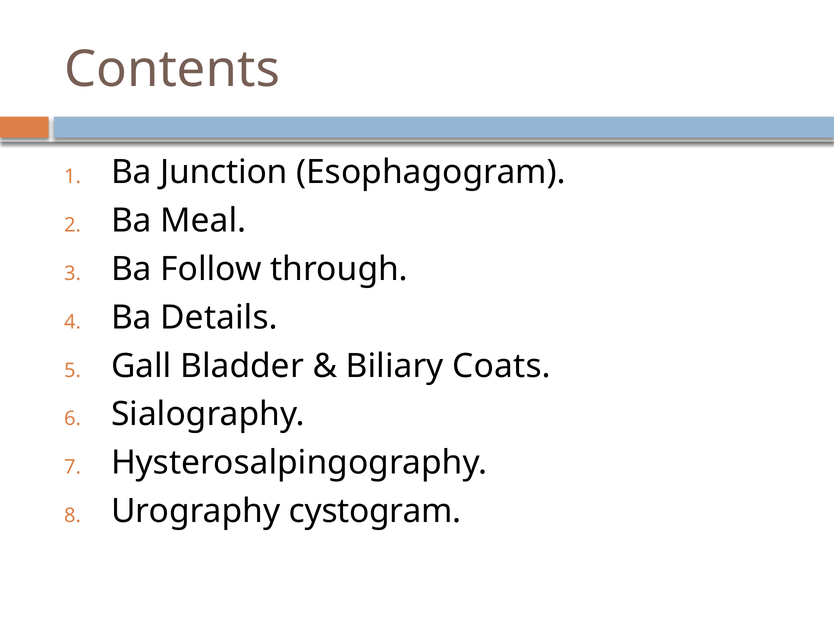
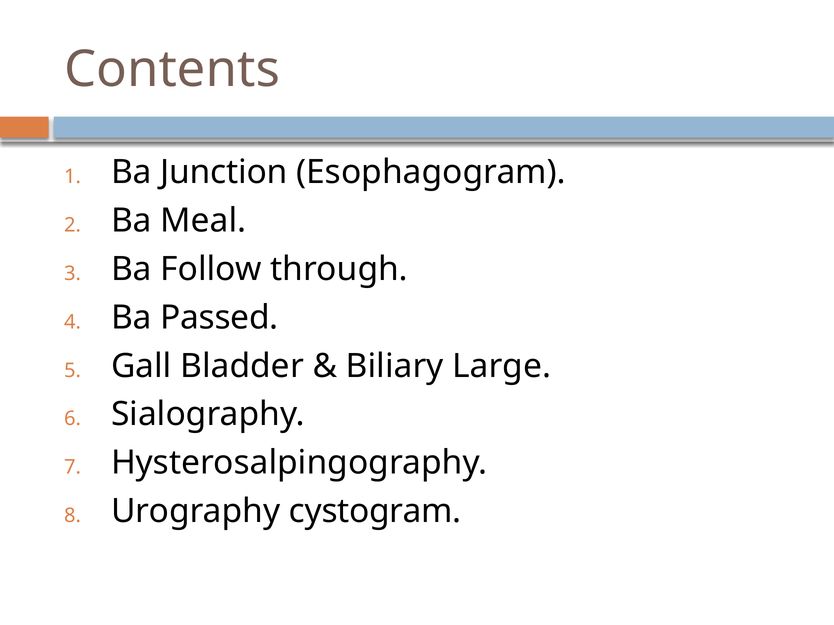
Details: Details -> Passed
Coats: Coats -> Large
